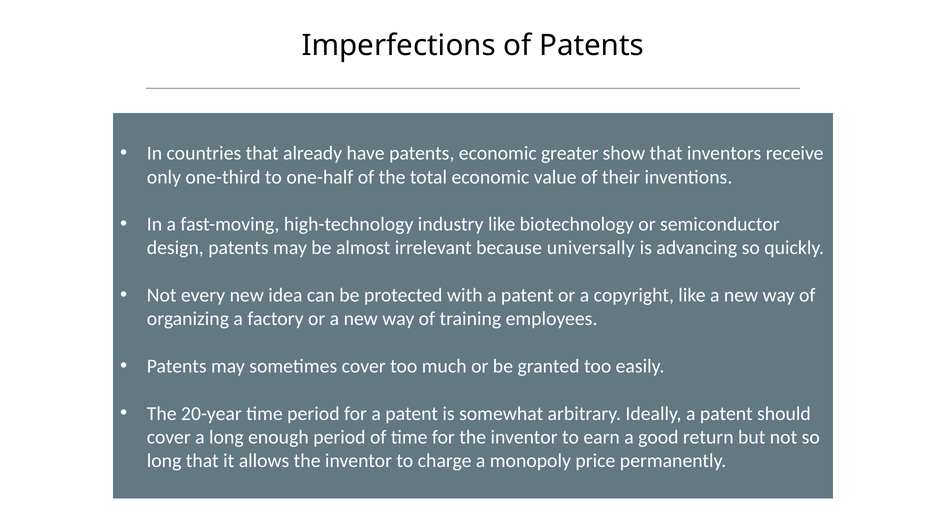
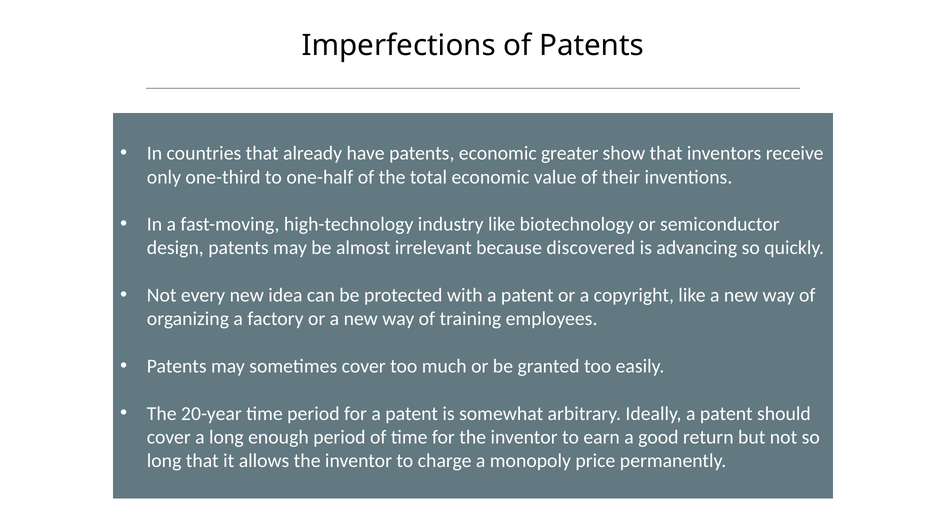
universally: universally -> discovered
